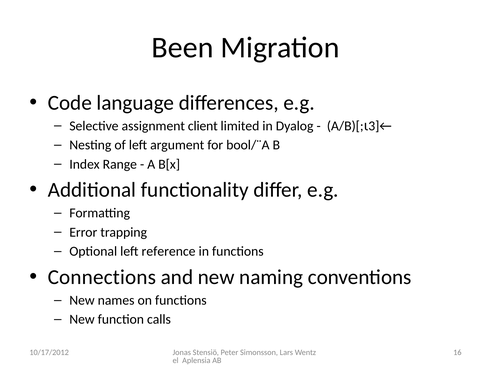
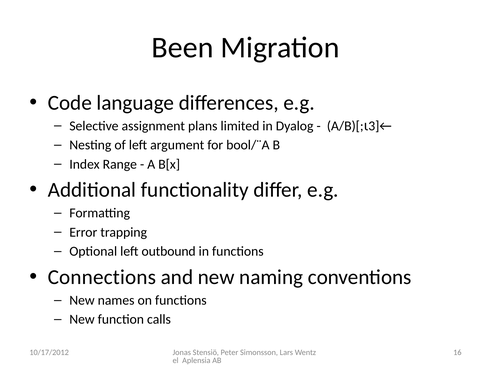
client: client -> plans
reference: reference -> outbound
